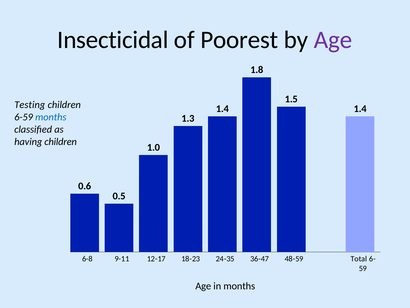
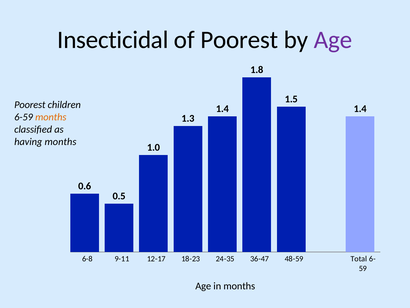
Testing at (30, 105): Testing -> Poorest
months at (51, 117) colour: blue -> orange
having children: children -> months
